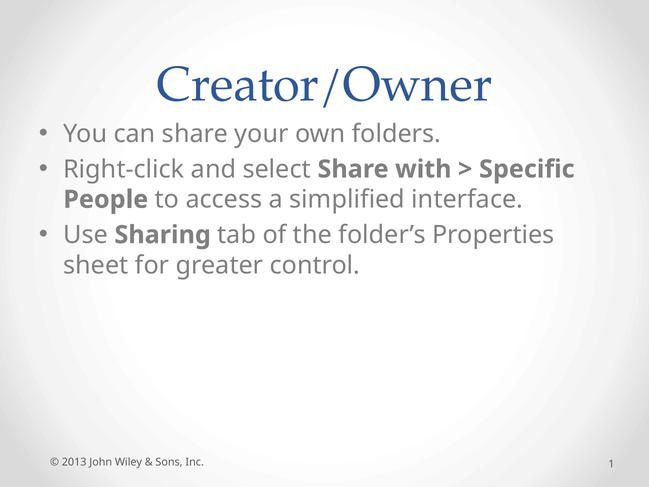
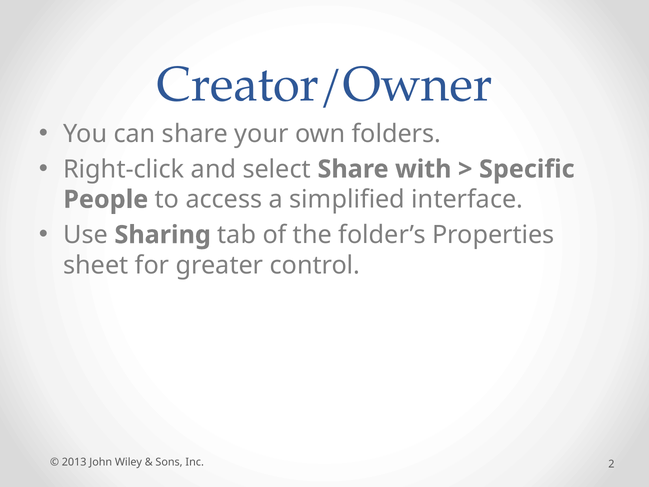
1: 1 -> 2
